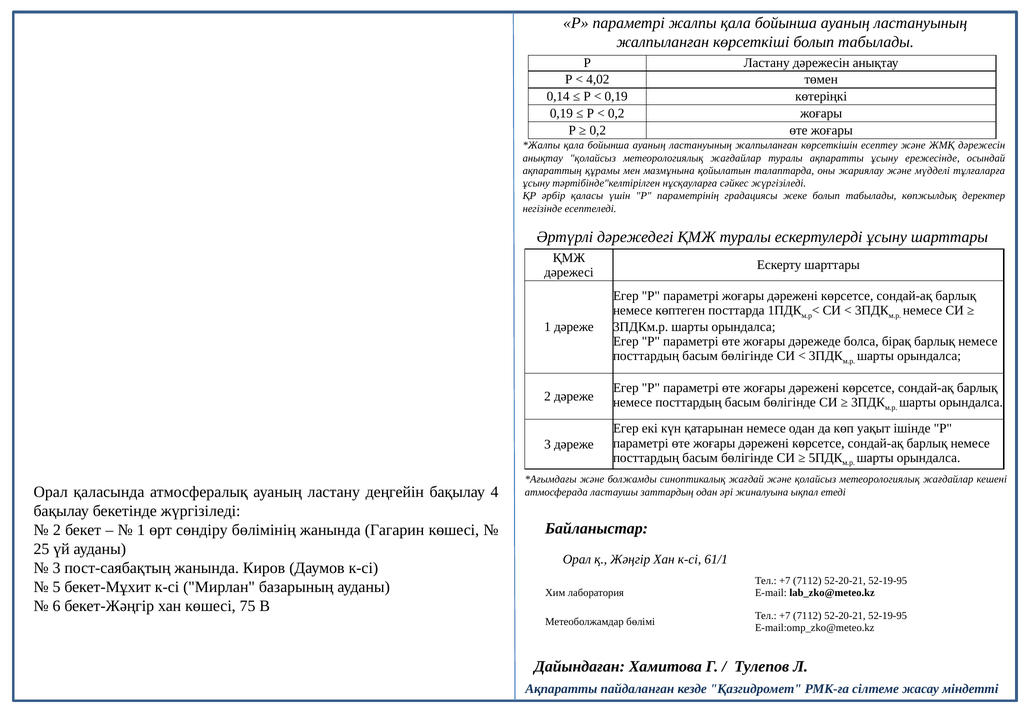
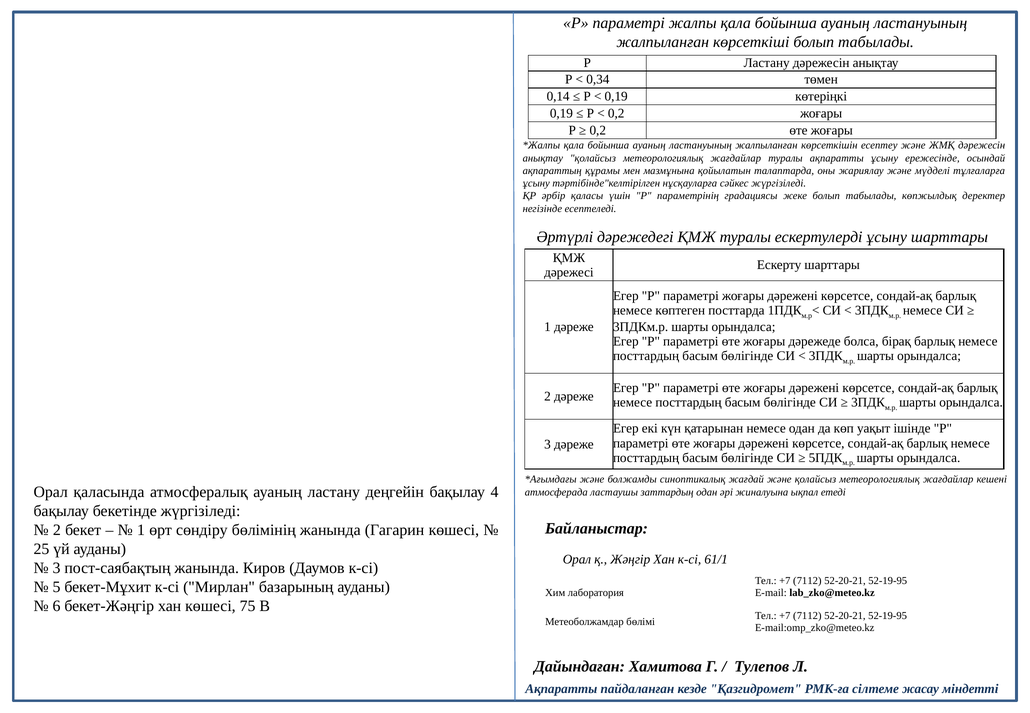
4,02: 4,02 -> 0,34
